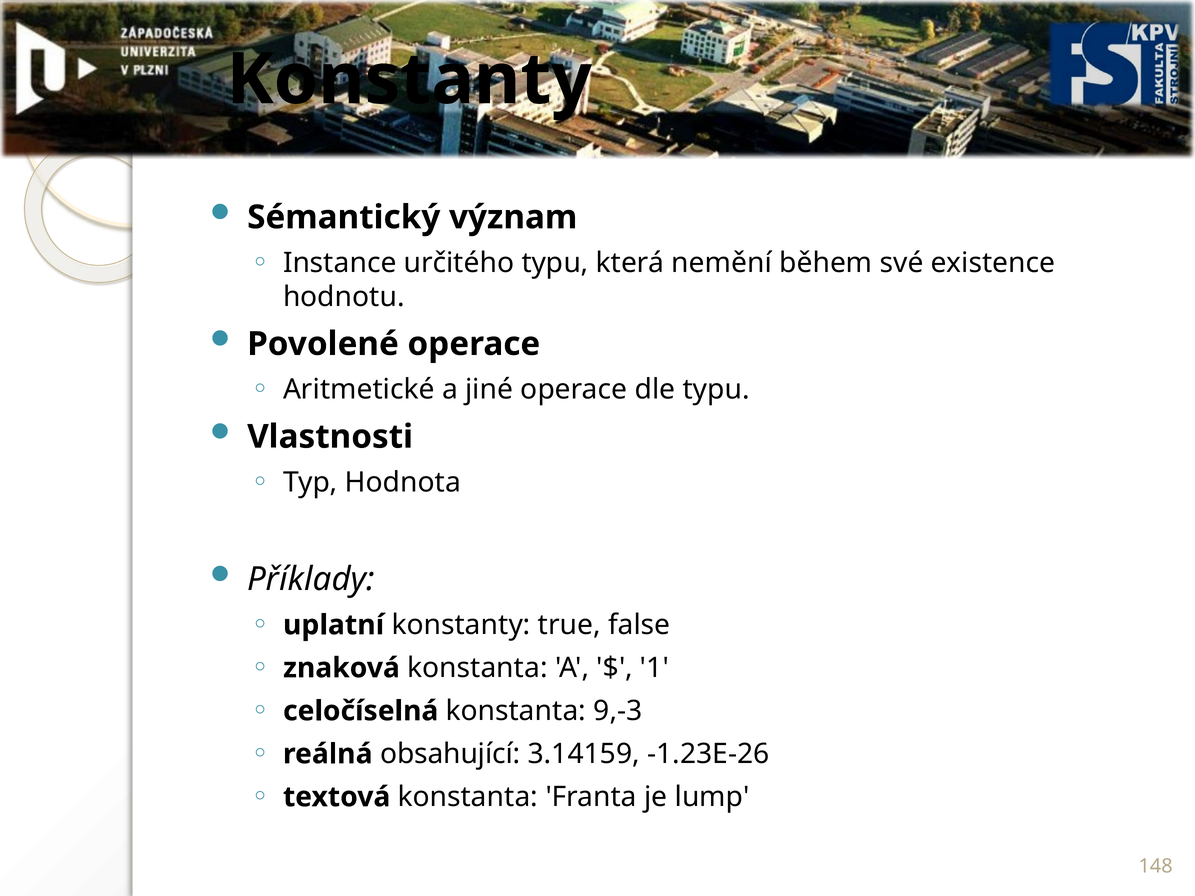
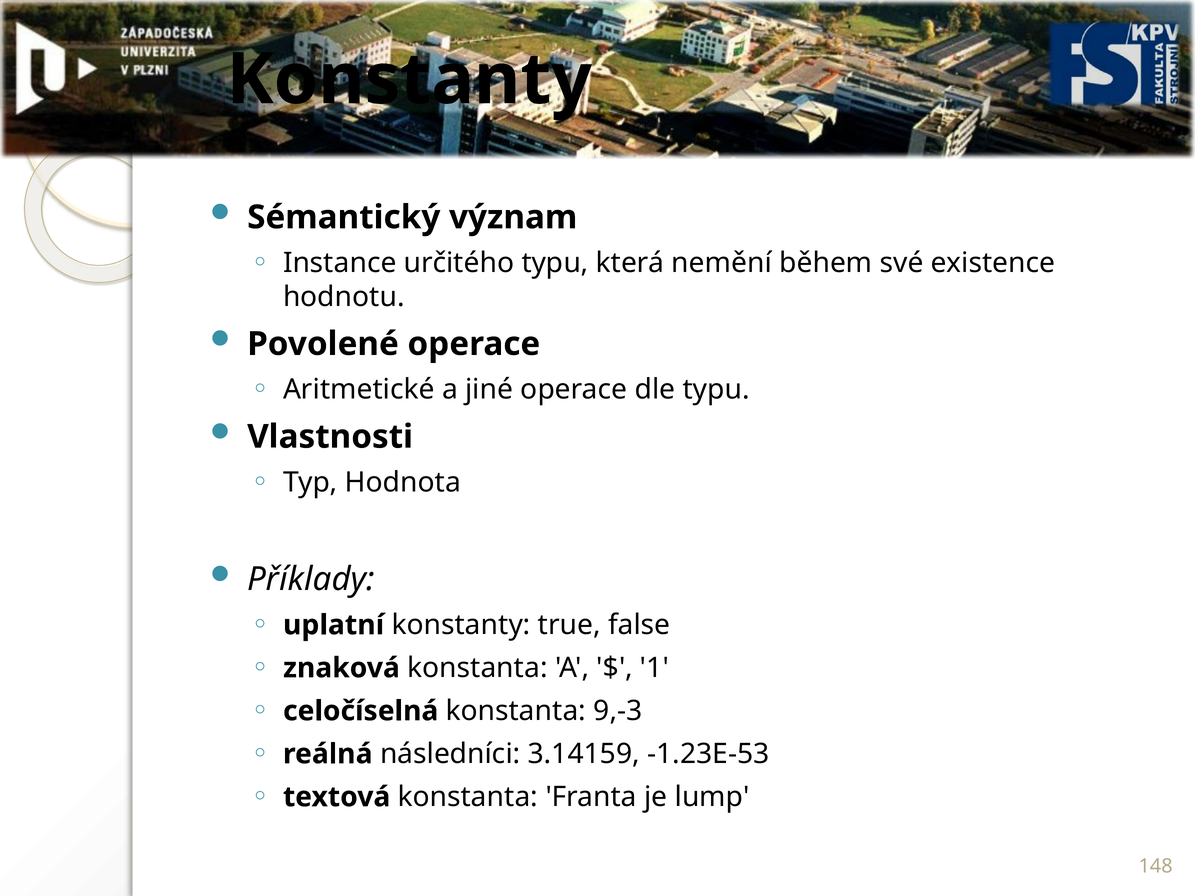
obsahující: obsahující -> následníci
-1.23E-26: -1.23E-26 -> -1.23E-53
